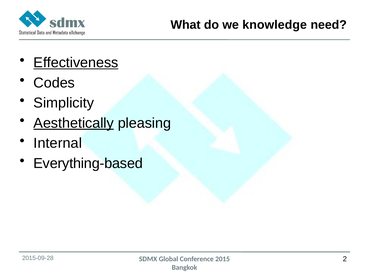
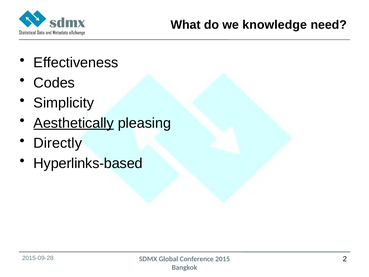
Effectiveness underline: present -> none
Internal: Internal -> Directly
Everything-based: Everything-based -> Hyperlinks-based
